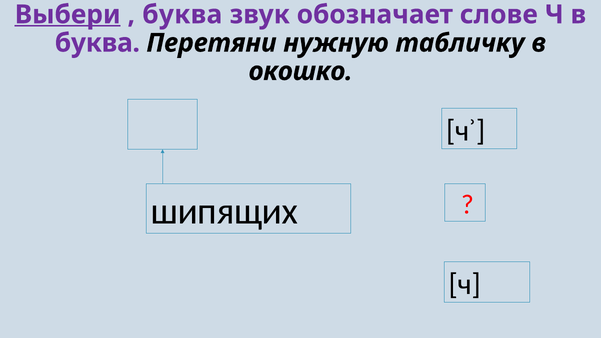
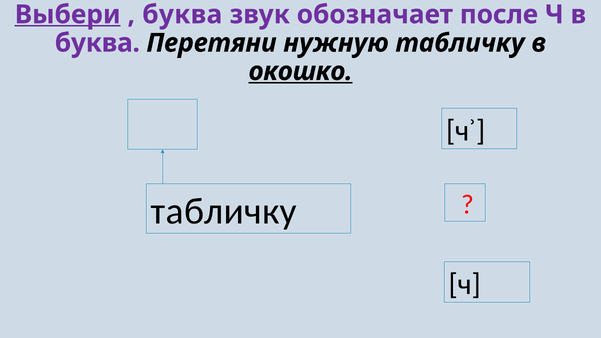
слове: слове -> после
окошко underline: none -> present
шипящих at (224, 211): шипящих -> табличку
